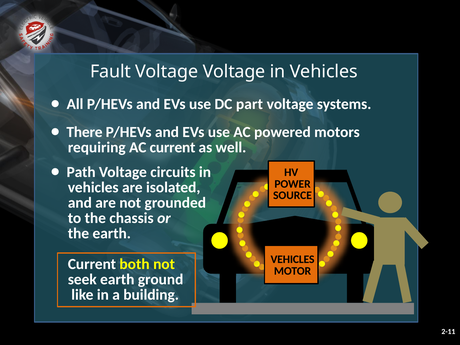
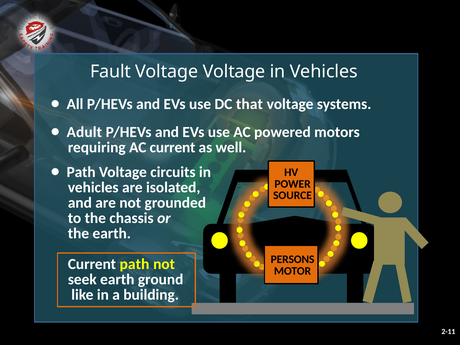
part: part -> that
There: There -> Adult
VEHICLES at (293, 259): VEHICLES -> PERSONS
Current both: both -> path
